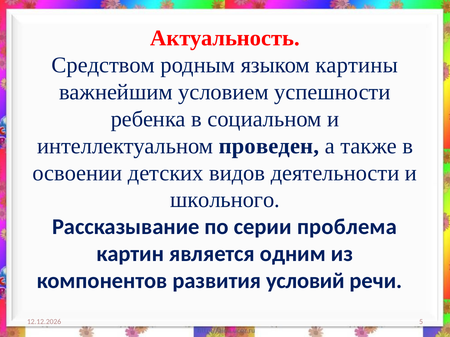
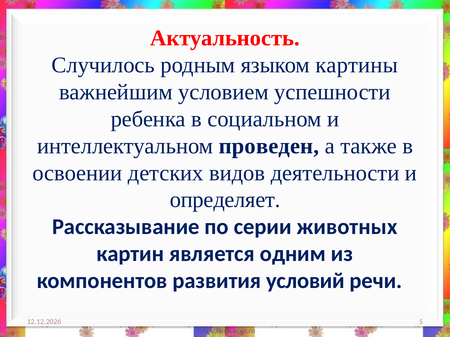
Средством: Средством -> Случилось
школьного: школьного -> определяет
проблема: проблема -> животных
